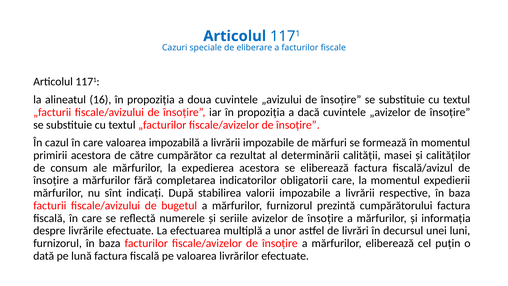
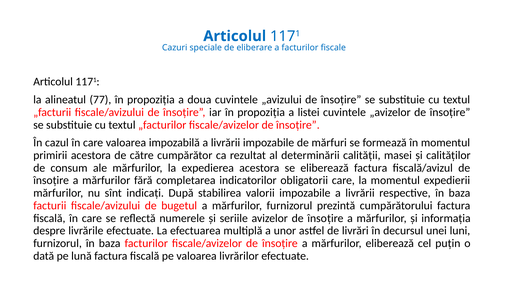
16: 16 -> 77
dacă: dacă -> listei
